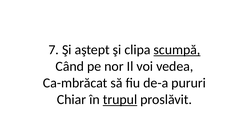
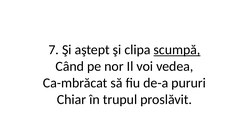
trupul underline: present -> none
